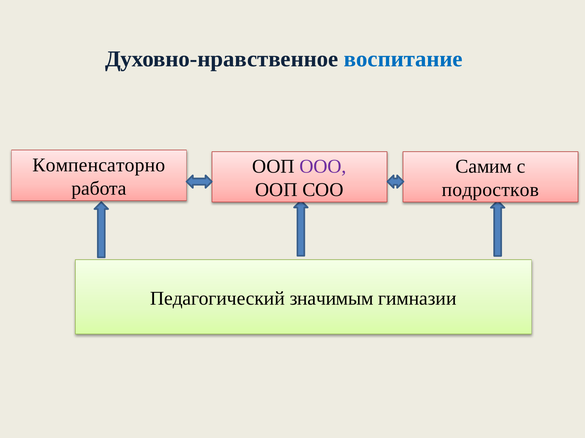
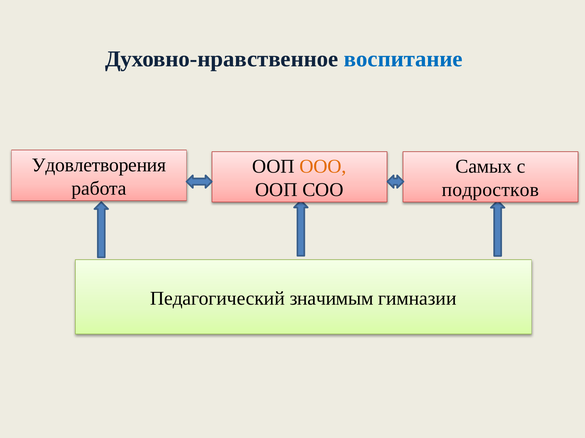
Компенсаторно: Компенсаторно -> Удовлетворения
ООО colour: purple -> orange
Самим: Самим -> Самых
